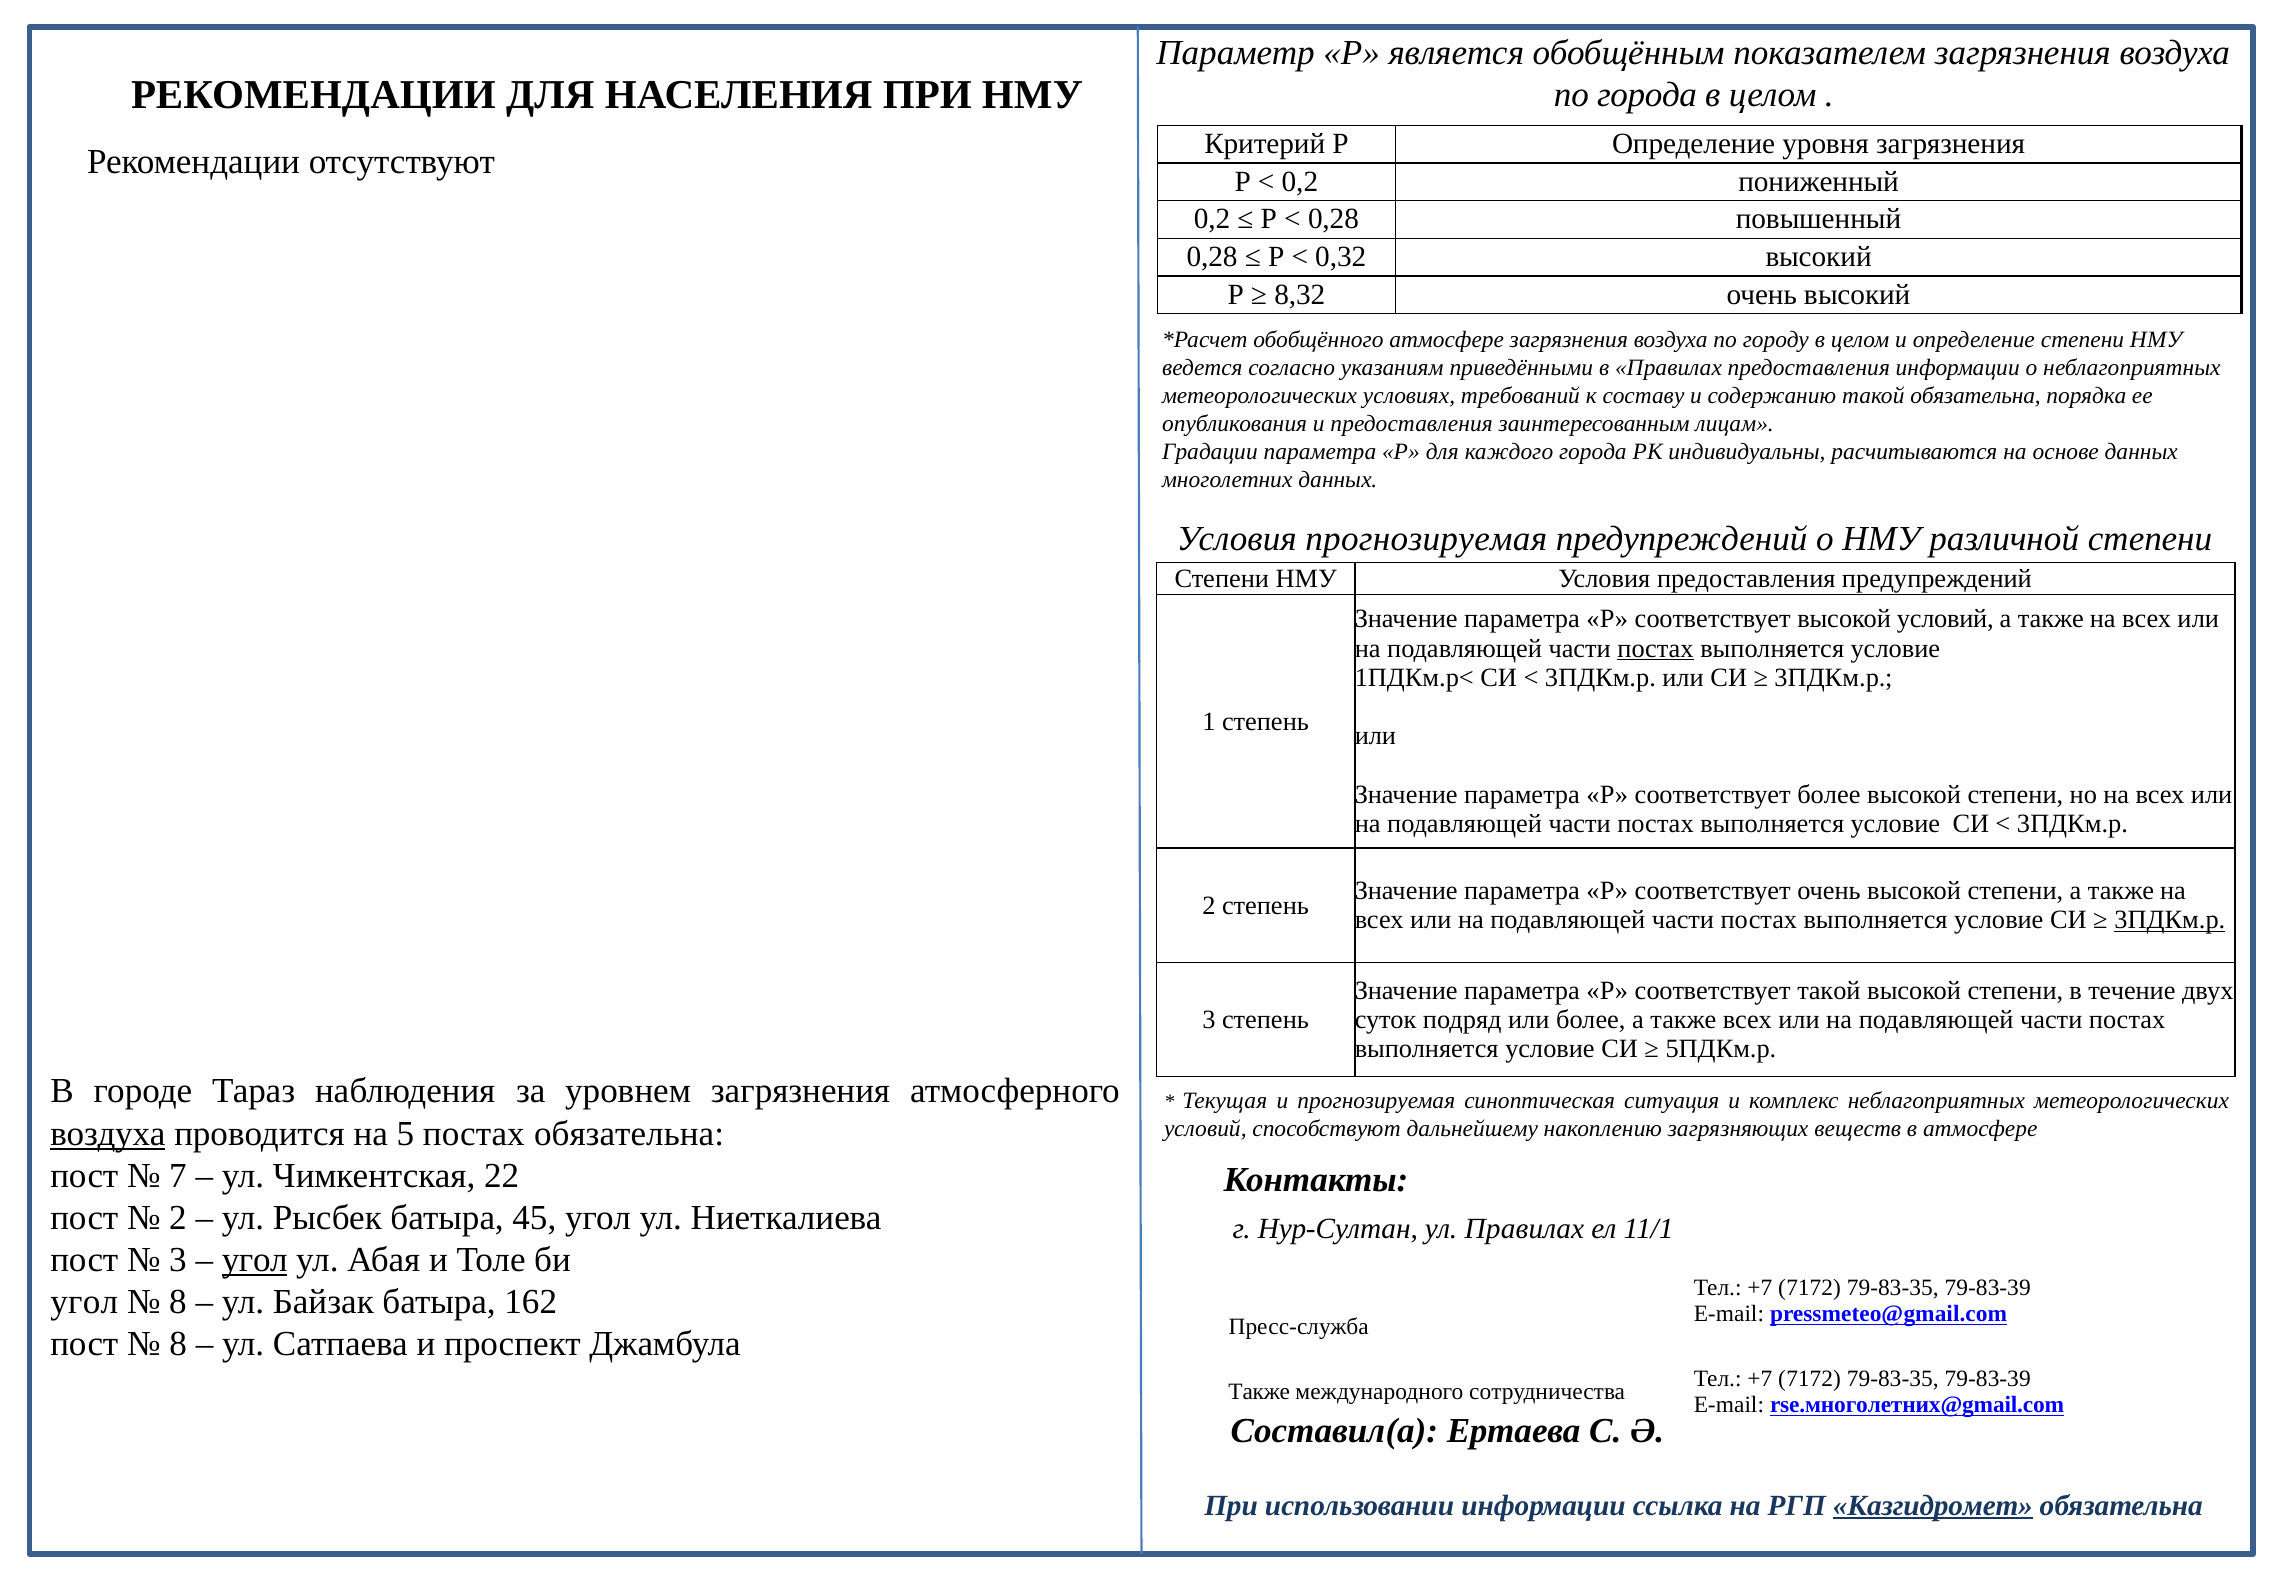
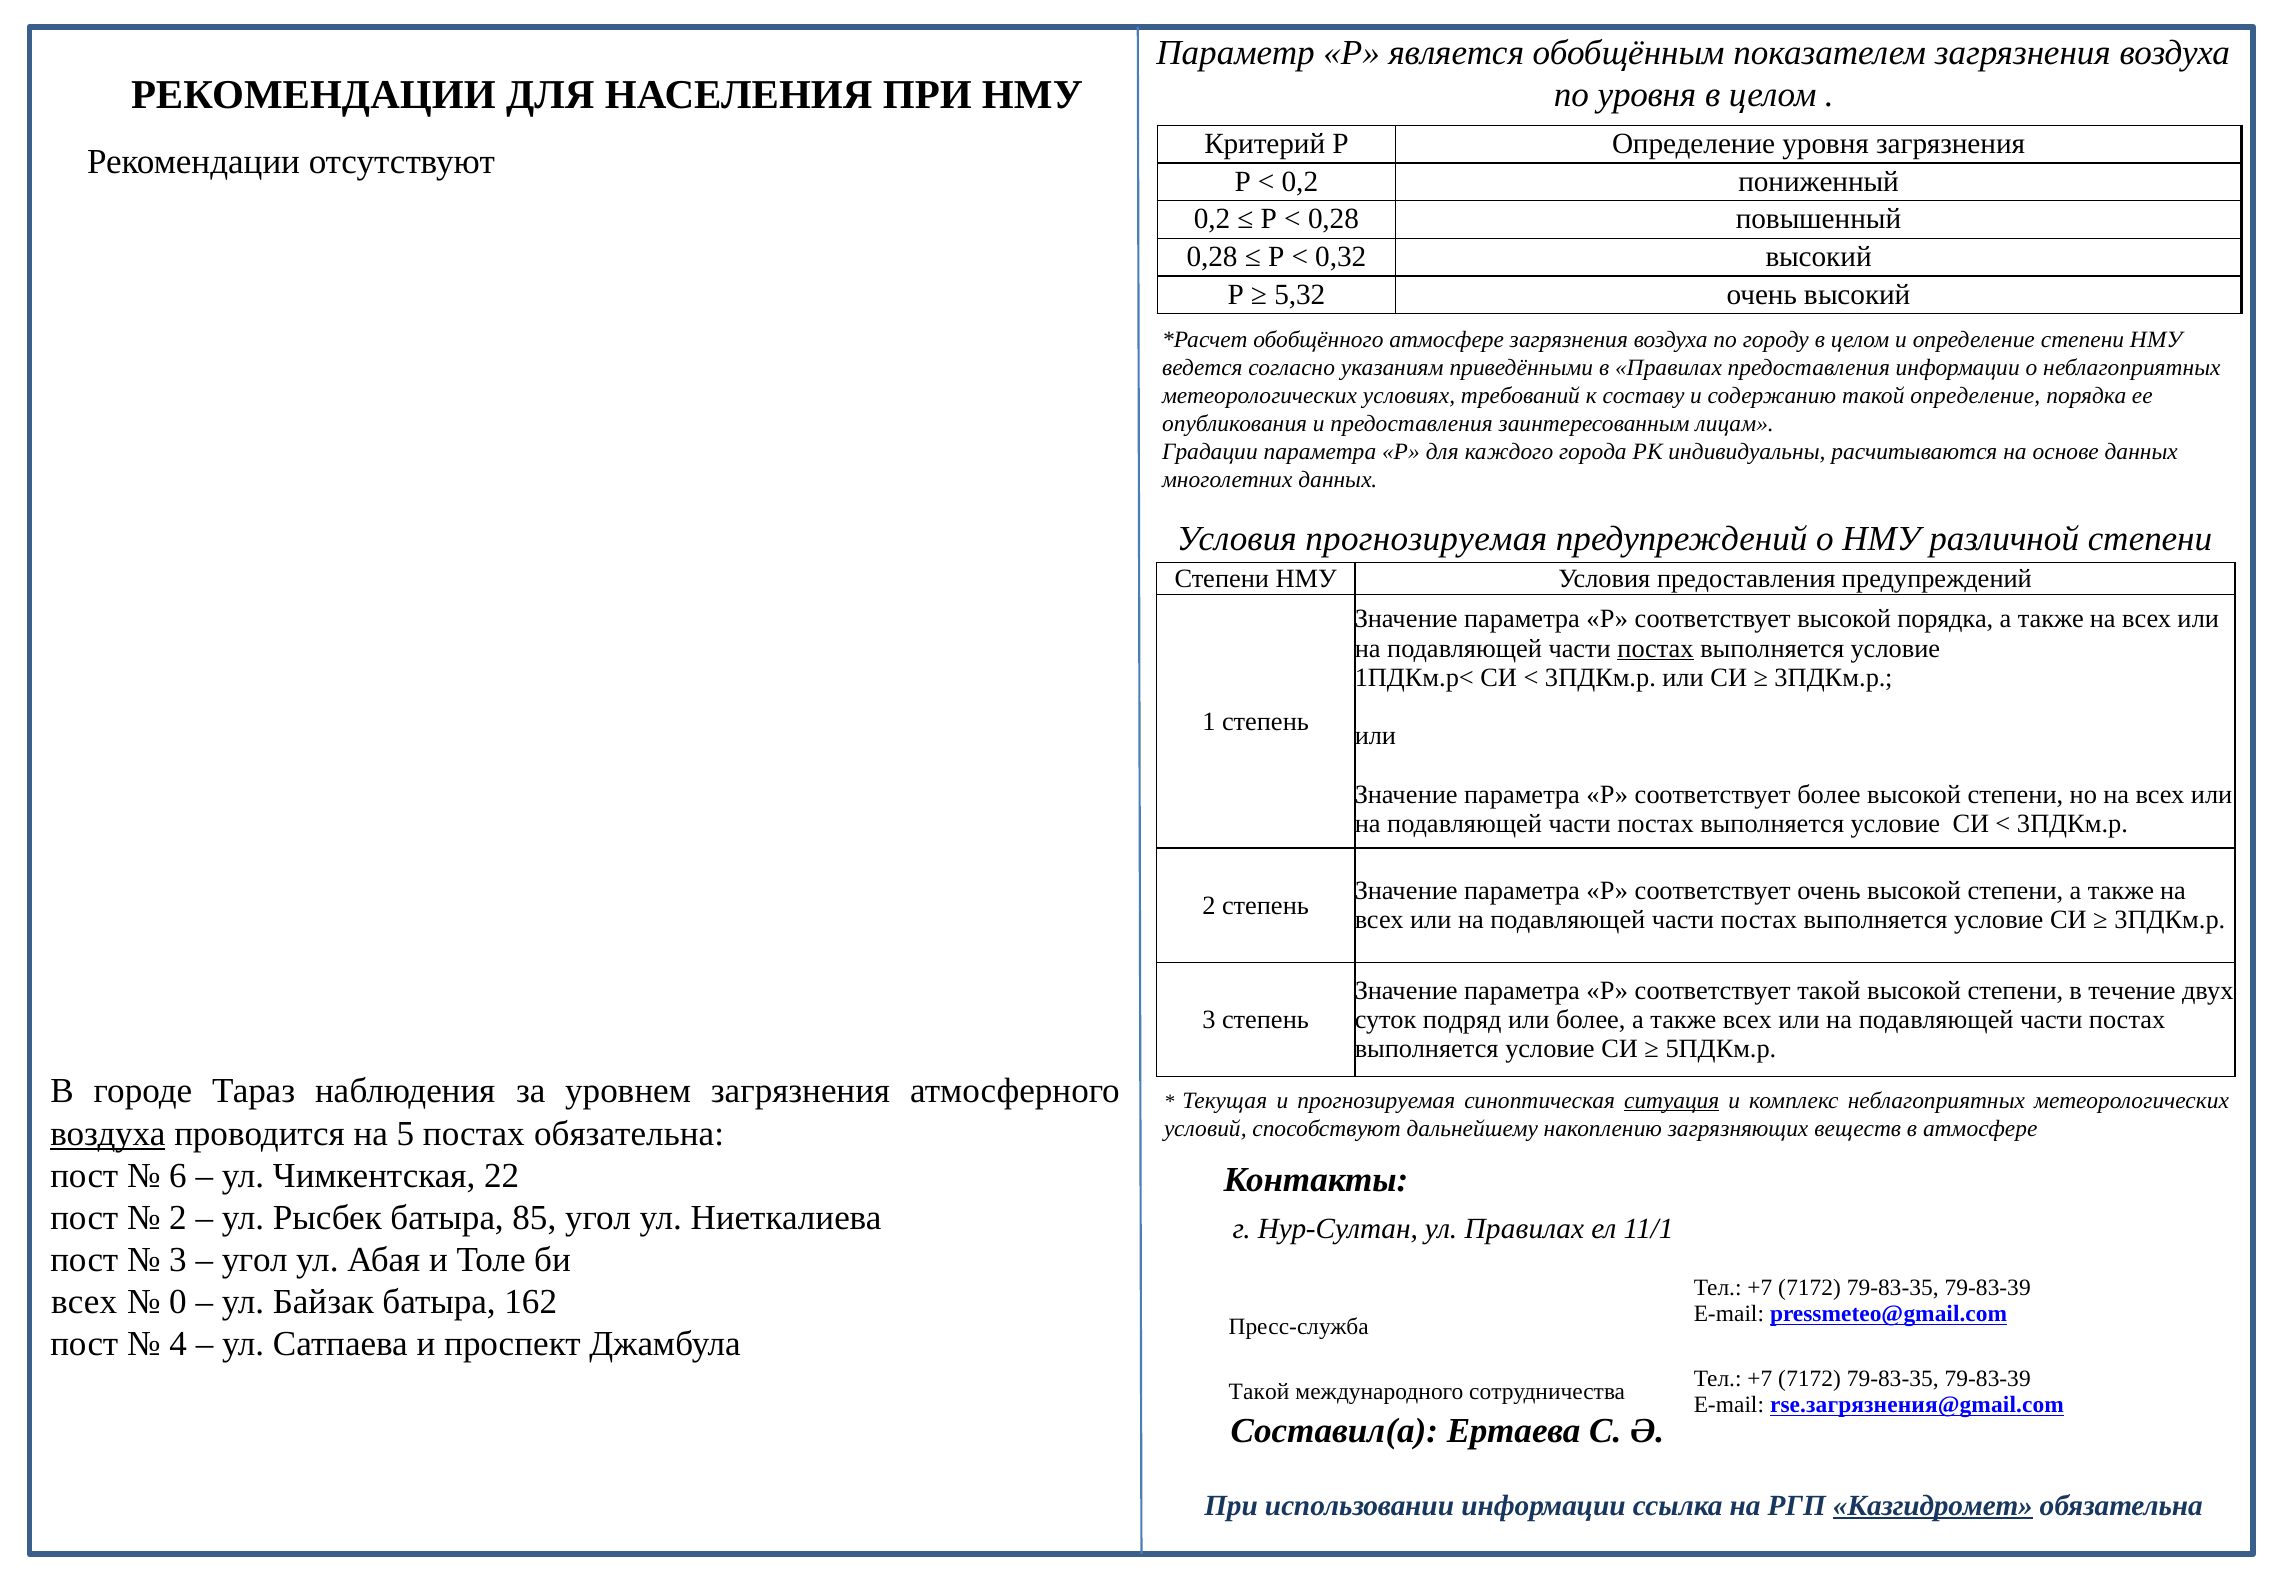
по города: города -> уровня
8,32: 8,32 -> 5,32
такой обязательна: обязательна -> определение
высокой условий: условий -> порядка
3ПДКм.р at (2170, 920) underline: present -> none
ситуация underline: none -> present
7: 7 -> 6
45: 45 -> 85
угол at (255, 1260) underline: present -> none
угол at (84, 1302): угол -> всех
8 at (178, 1302): 8 -> 0
8 at (178, 1344): 8 -> 4
Также at (1259, 1392): Также -> Такой
rse.многолетних@gmail.com: rse.многолетних@gmail.com -> rse.загрязнения@gmail.com
